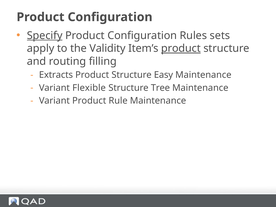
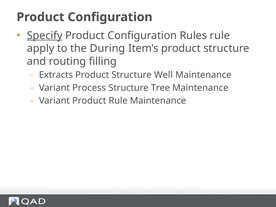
Rules sets: sets -> rule
Validity: Validity -> During
product at (181, 48) underline: present -> none
Easy: Easy -> Well
Flexible: Flexible -> Process
